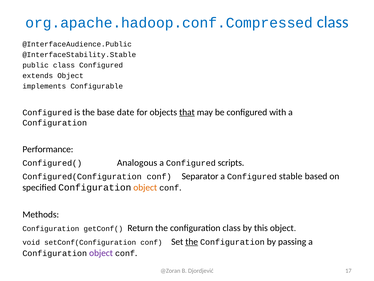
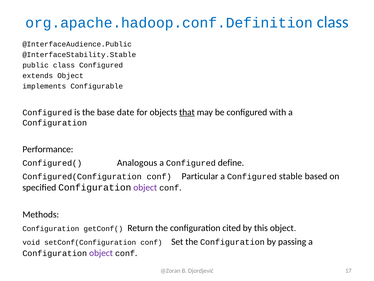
org.apache.hadoop.conf.Compressed: org.apache.hadoop.conf.Compressed -> org.apache.hadoop.conf.Definition
scripts: scripts -> define
Separator: Separator -> Particular
object at (145, 187) colour: orange -> purple
configuration class: class -> cited
the at (192, 241) underline: present -> none
